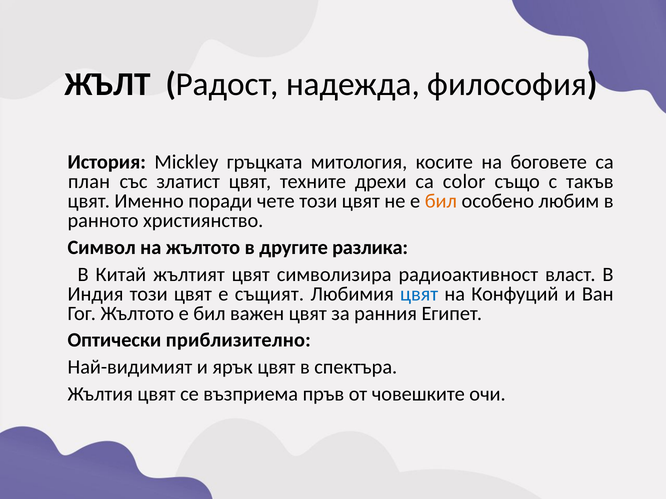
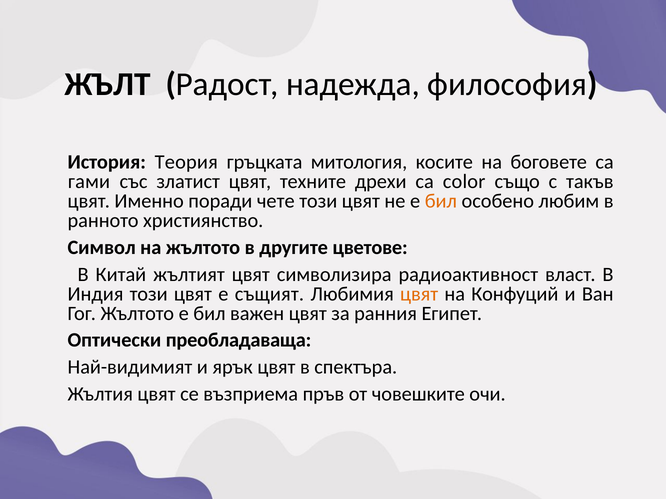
Mickley: Mickley -> Теория
план: план -> гами
разлика: разлика -> цветове
цвят at (419, 294) colour: blue -> orange
приблизително: приблизително -> преобладаваща
